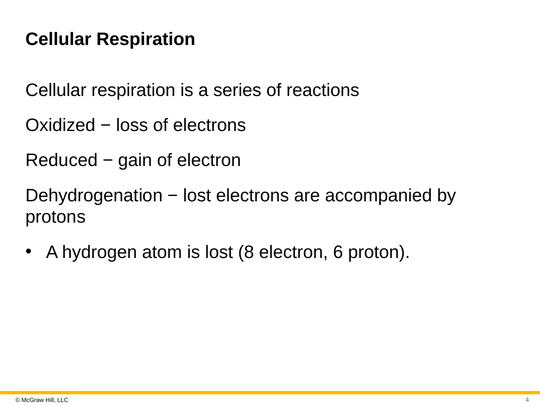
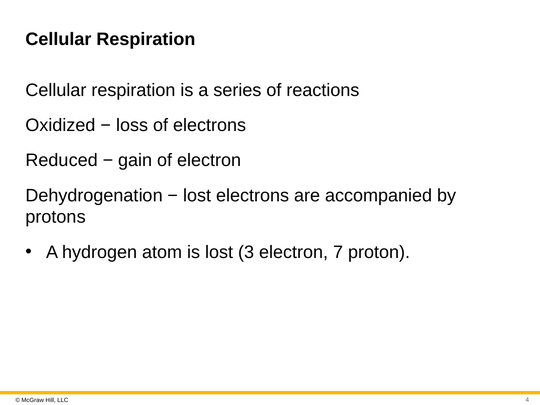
8: 8 -> 3
6: 6 -> 7
